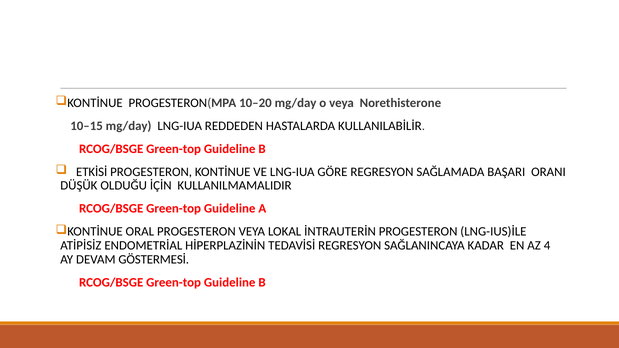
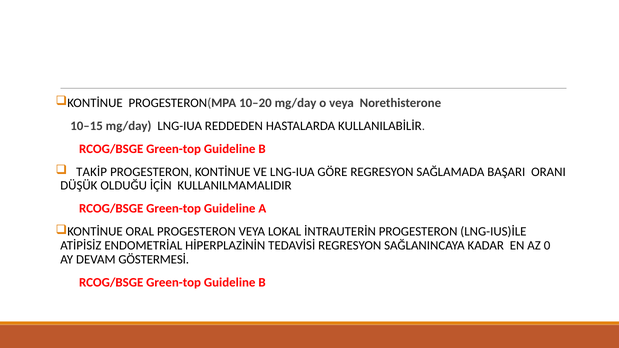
ETKİSİ: ETKİSİ -> TAKİP
4: 4 -> 0
